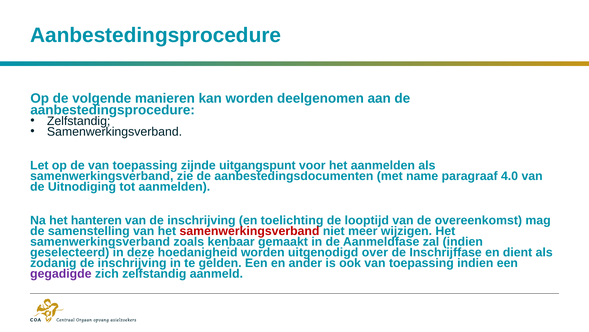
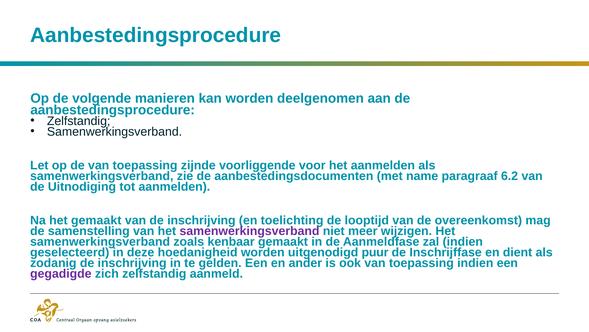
uitgangspunt: uitgangspunt -> voorliggende
4.0: 4.0 -> 6.2
het hanteren: hanteren -> gemaakt
samenwerkingsverband at (250, 231) colour: red -> purple
over: over -> puur
